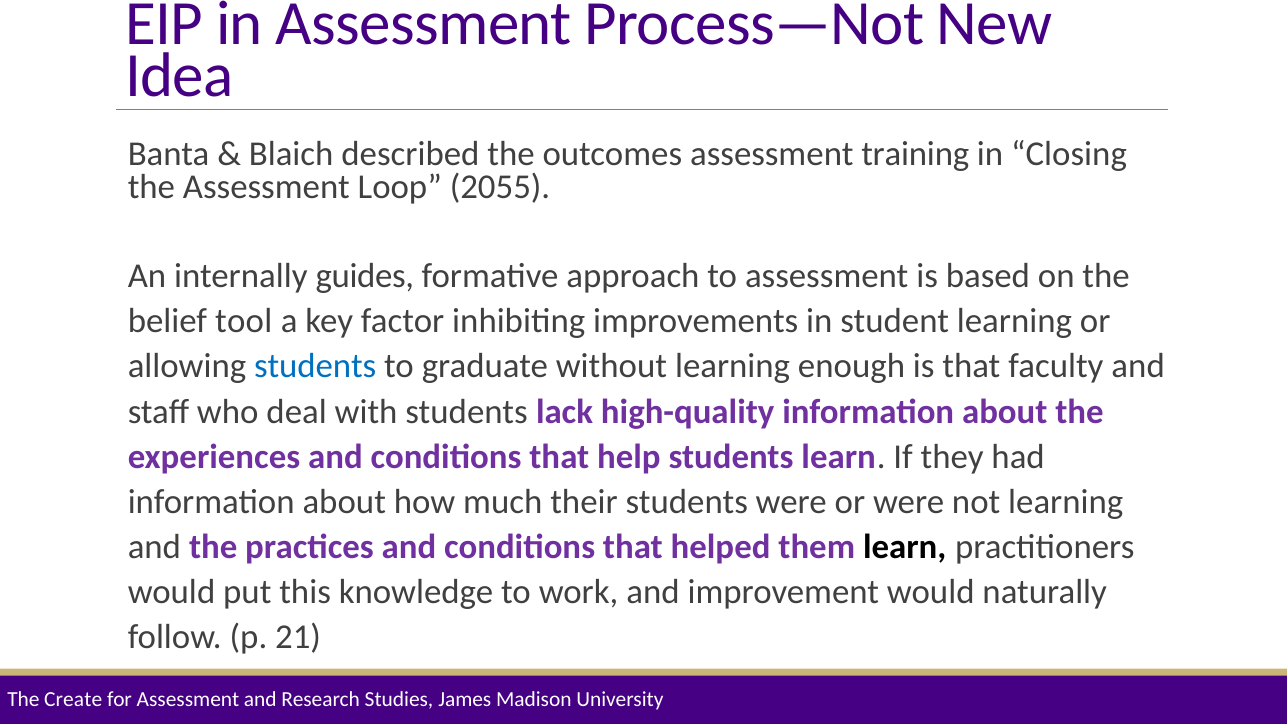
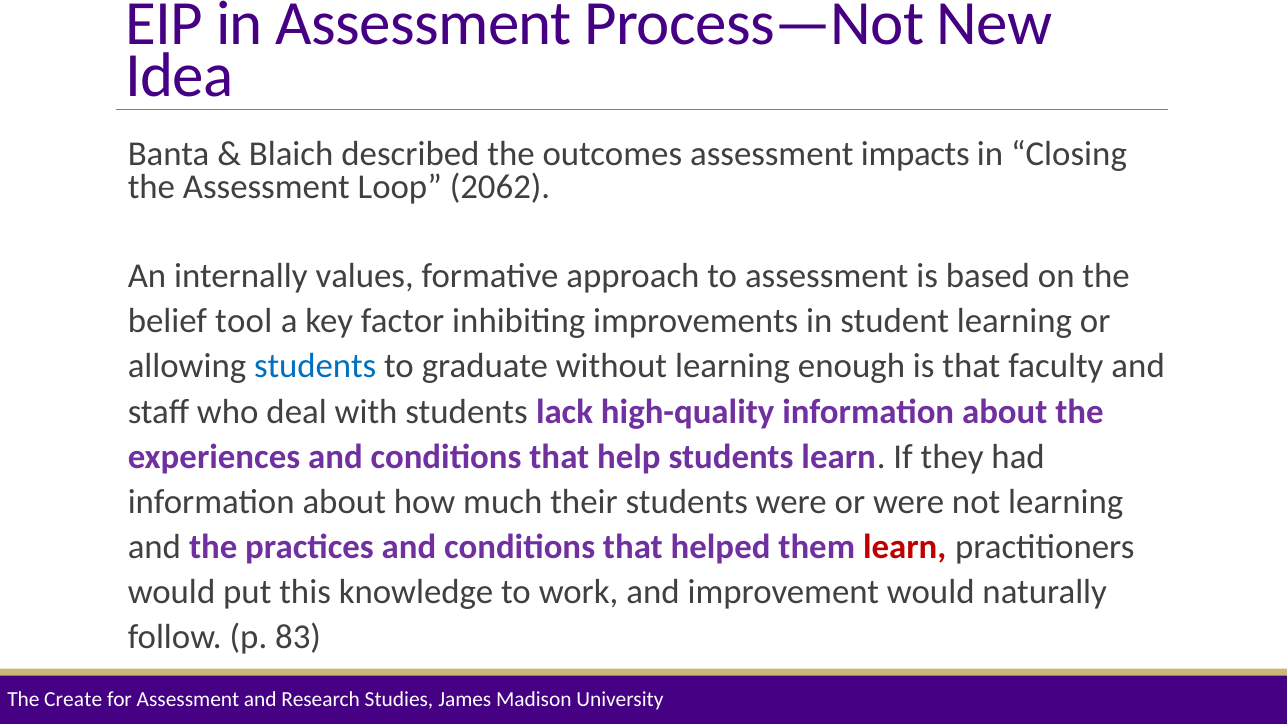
training: training -> impacts
2055: 2055 -> 2062
guides: guides -> values
learn at (905, 547) colour: black -> red
21: 21 -> 83
